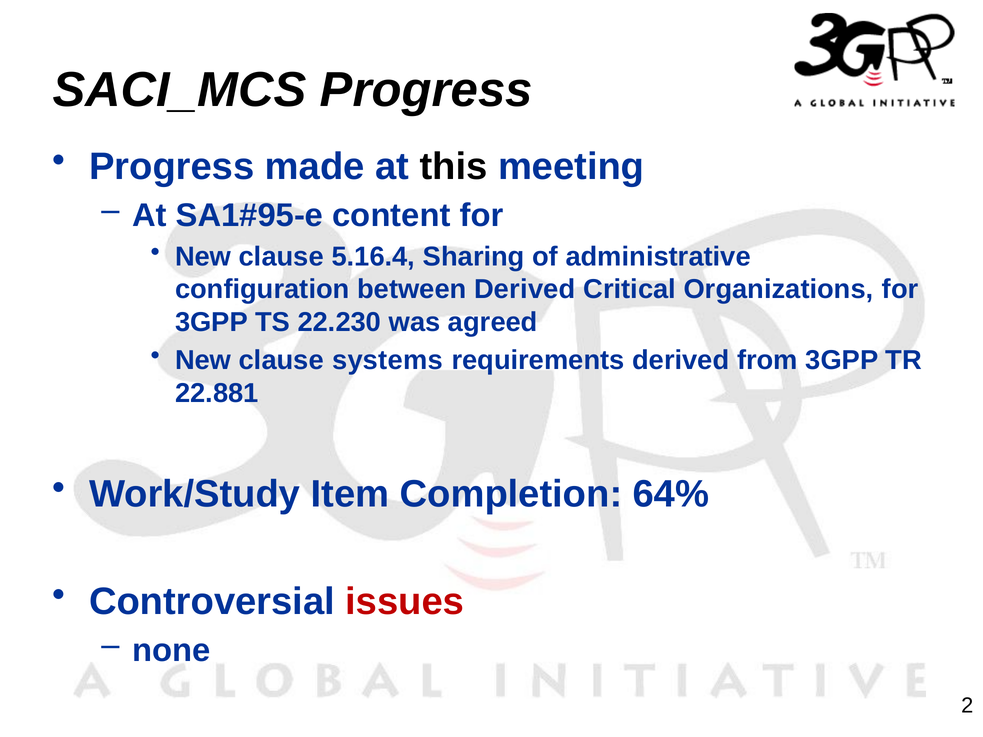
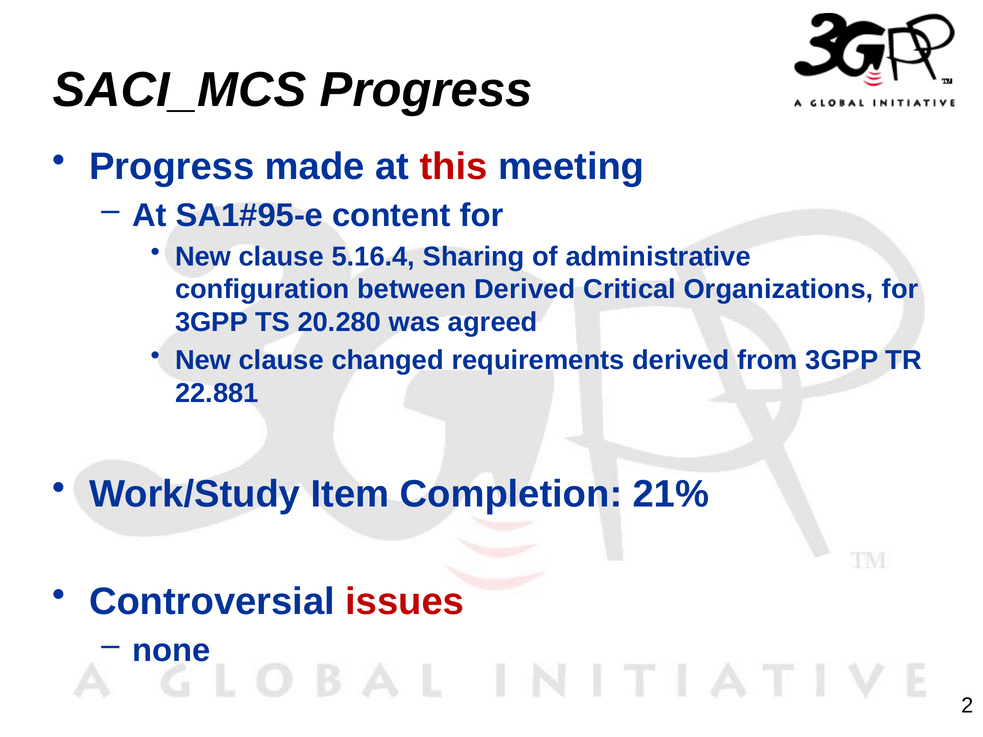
this colour: black -> red
22.230: 22.230 -> 20.280
systems: systems -> changed
64%: 64% -> 21%
